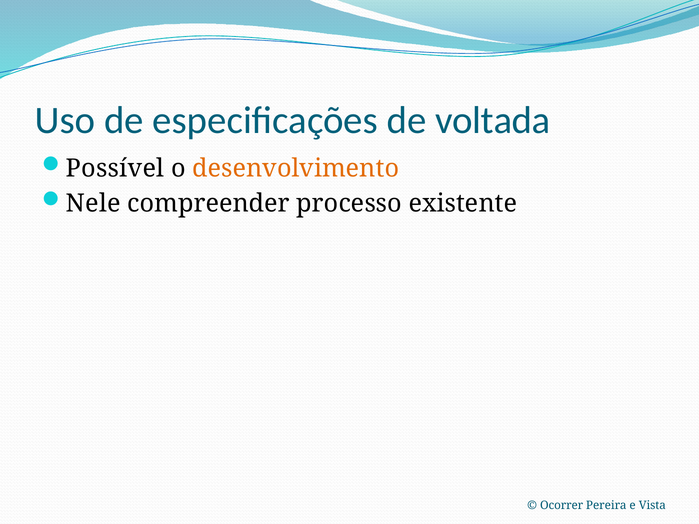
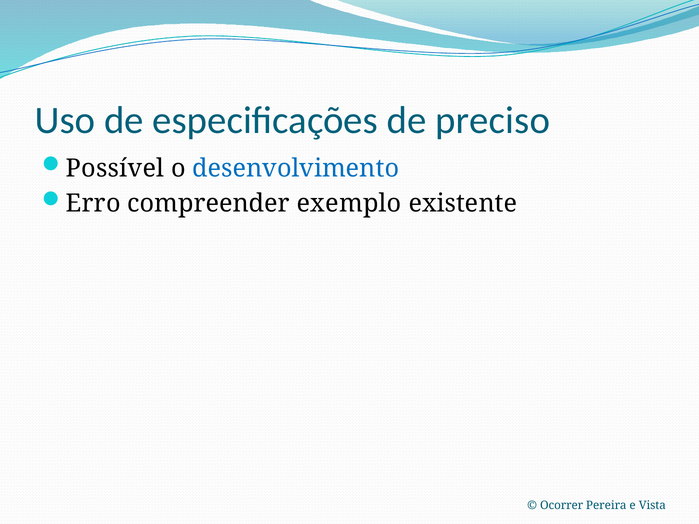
voltada: voltada -> preciso
desenvolvimento colour: orange -> blue
Nele: Nele -> Erro
processo: processo -> exemplo
